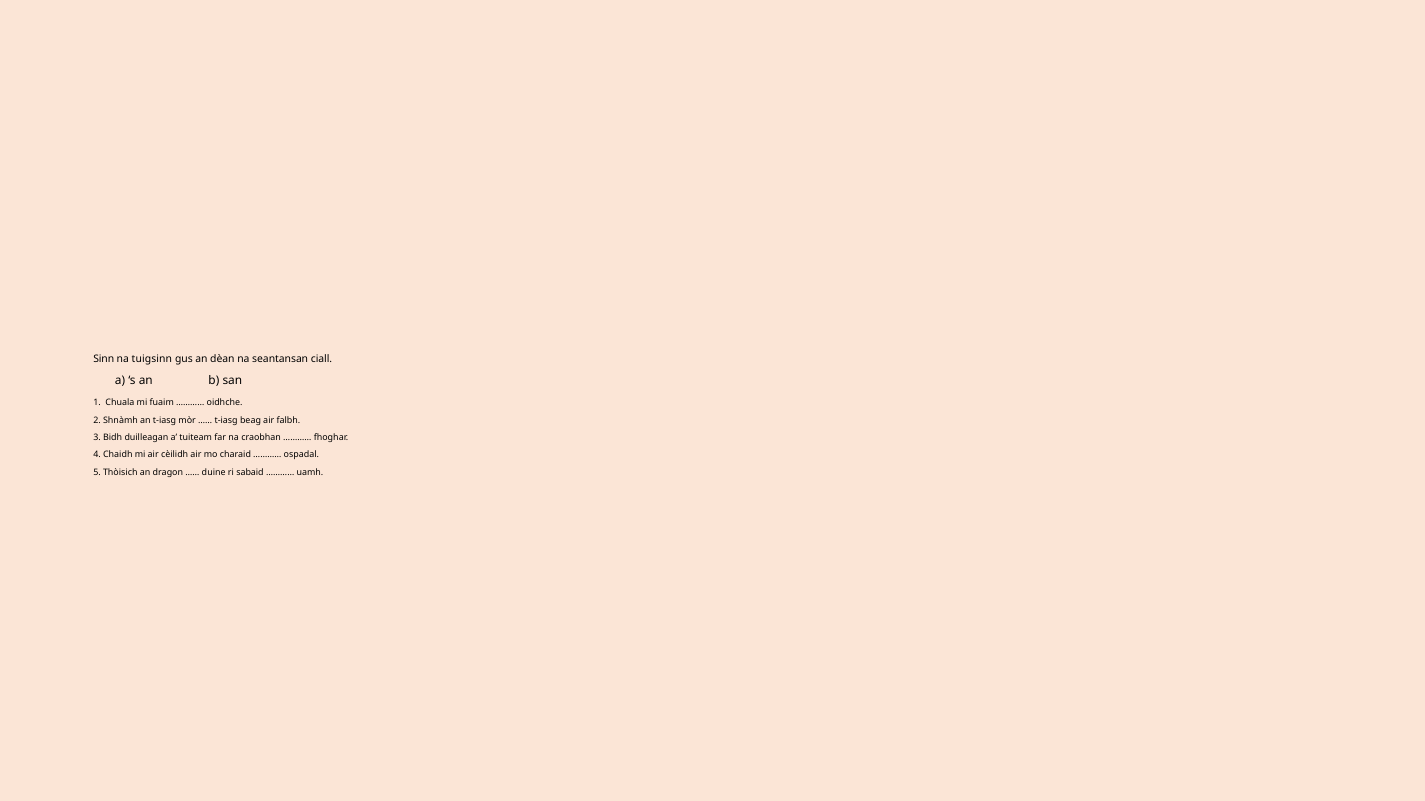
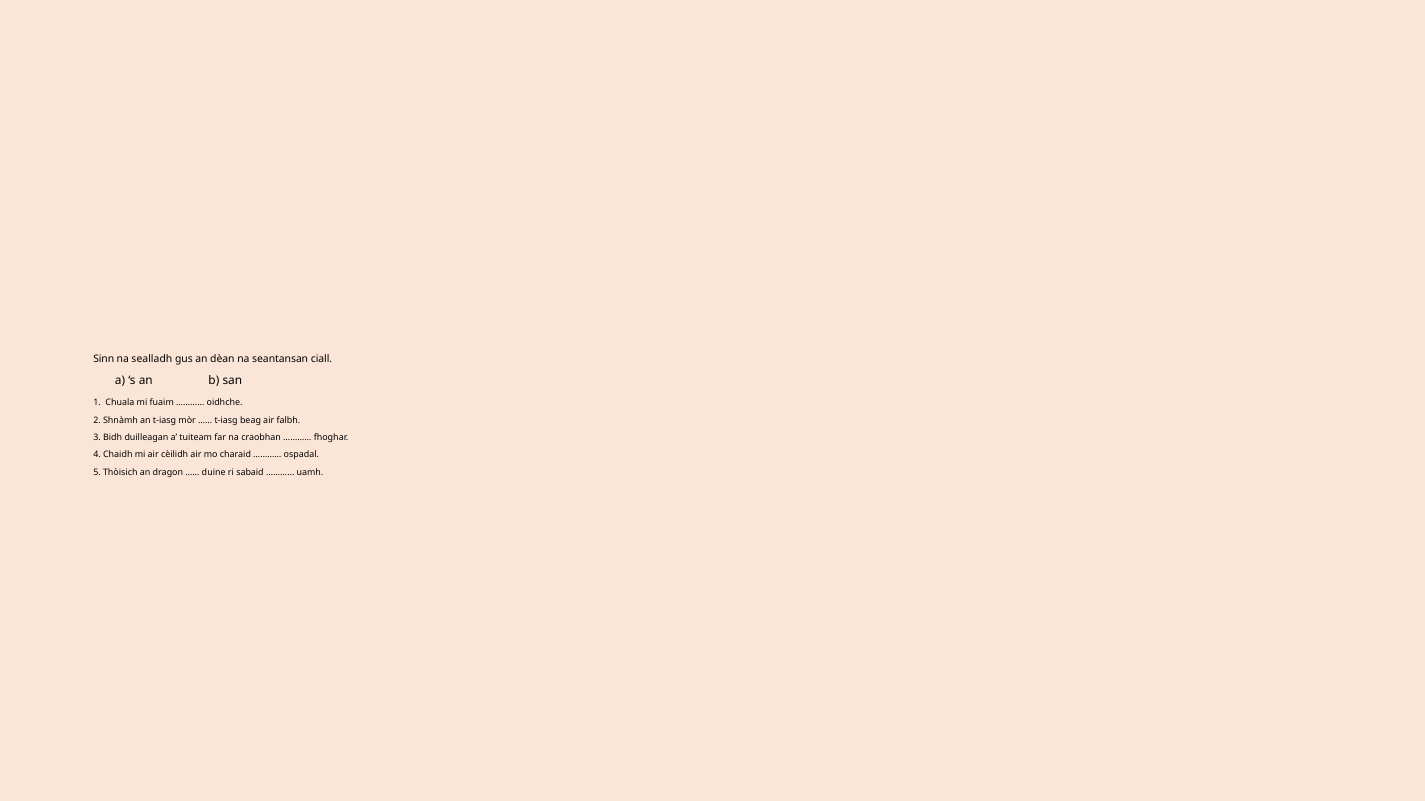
tuigsinn: tuigsinn -> sealladh
